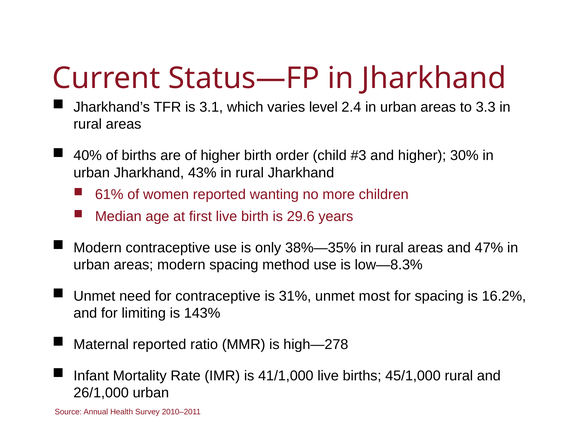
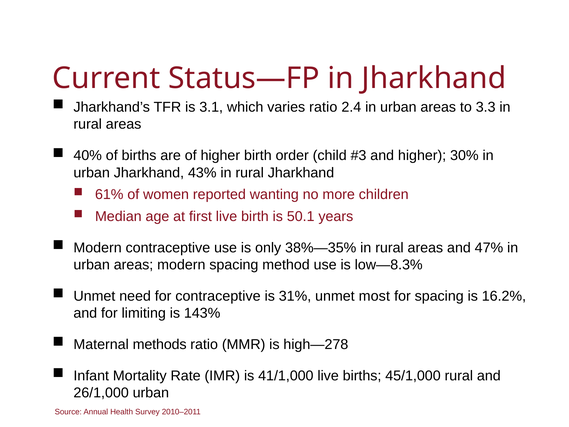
varies level: level -> ratio
29.6: 29.6 -> 50.1
Maternal reported: reported -> methods
